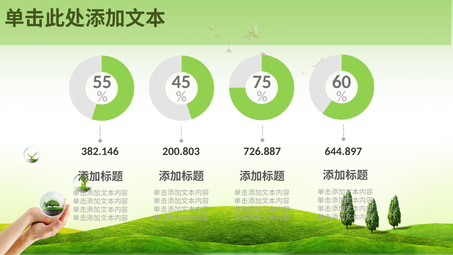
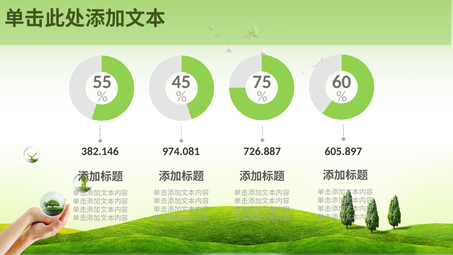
200.803: 200.803 -> 974.081
644.897: 644.897 -> 605.897
